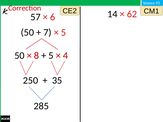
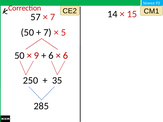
62: 62 -> 15
6 at (53, 17): 6 -> 7
8: 8 -> 9
5 at (51, 56): 5 -> 6
4 at (65, 56): 4 -> 6
